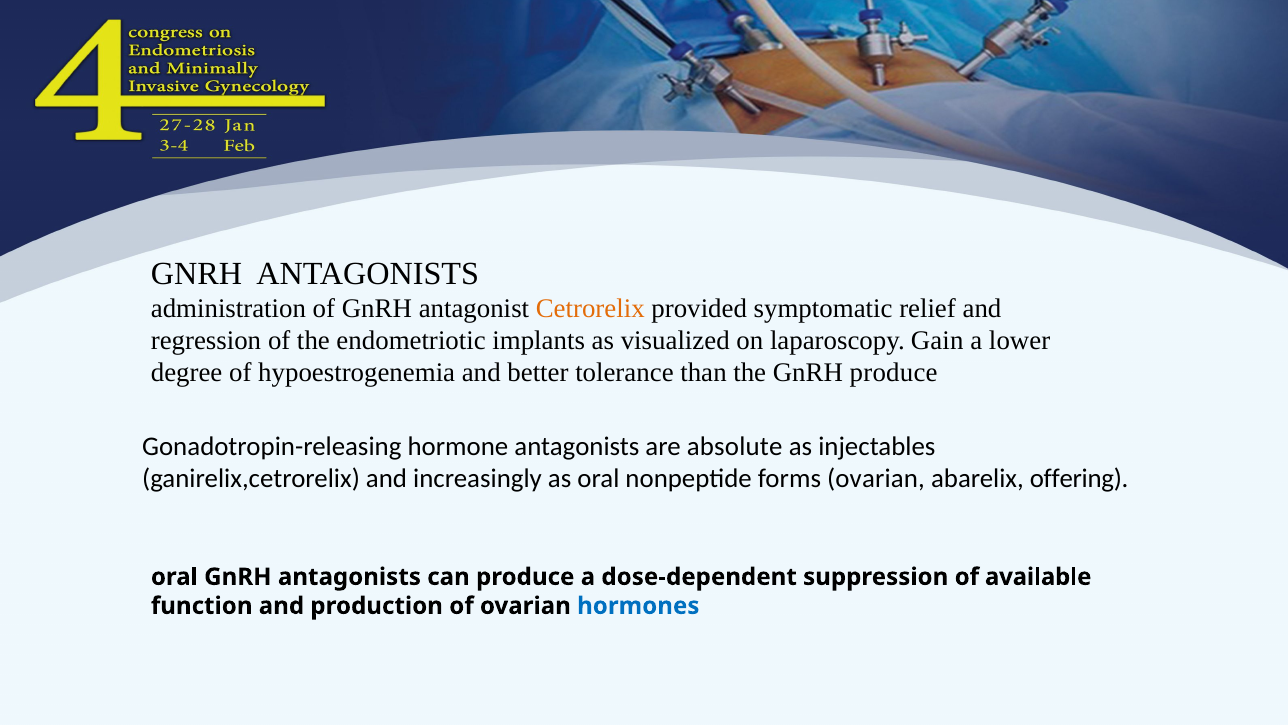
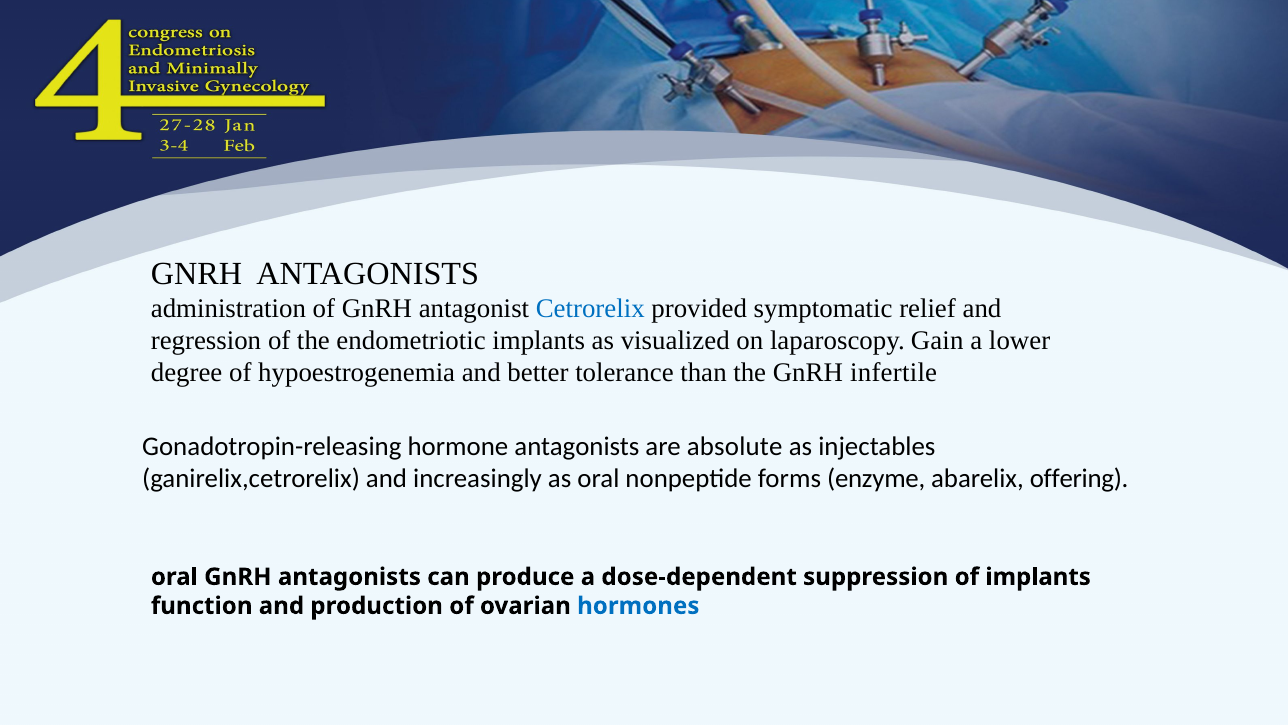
Cetrorelix colour: orange -> blue
GnRH produce: produce -> infertile
forms ovarian: ovarian -> enzyme
of available: available -> implants
